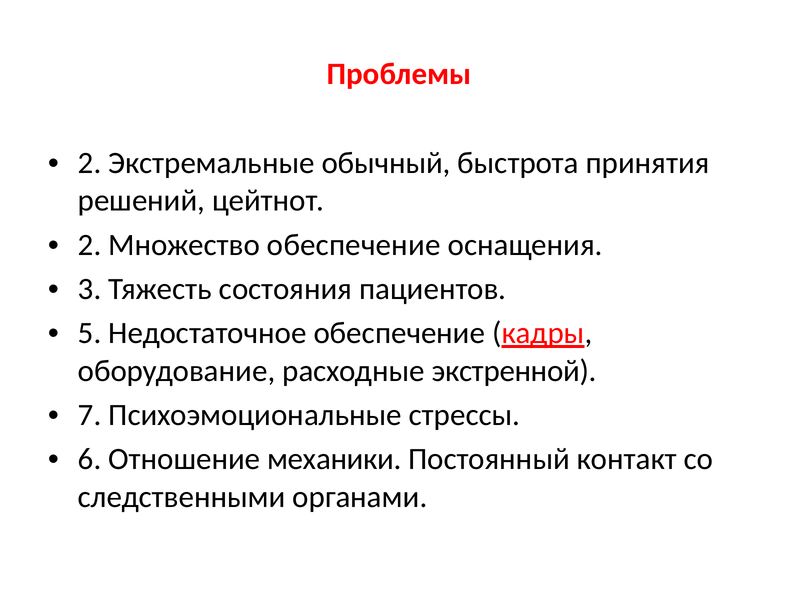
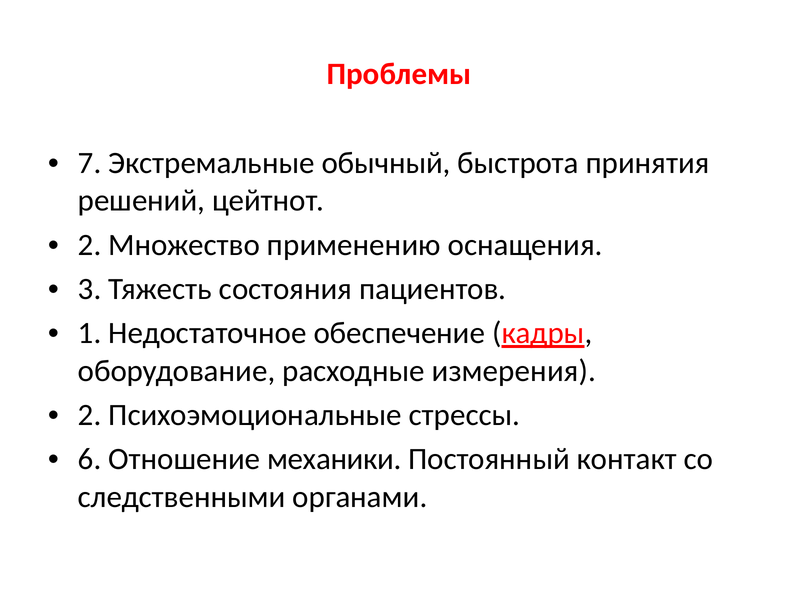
2 at (90, 163): 2 -> 7
Множество обеспечение: обеспечение -> применению
5: 5 -> 1
экстренной: экстренной -> измерения
7 at (90, 415): 7 -> 2
